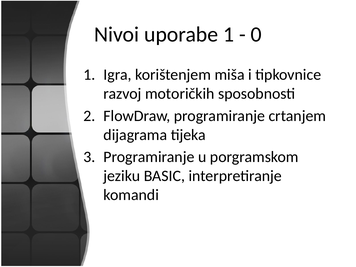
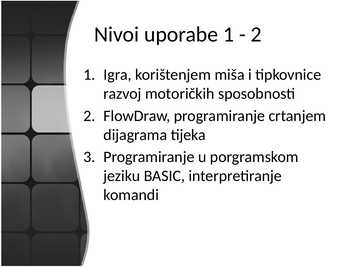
0 at (256, 34): 0 -> 2
